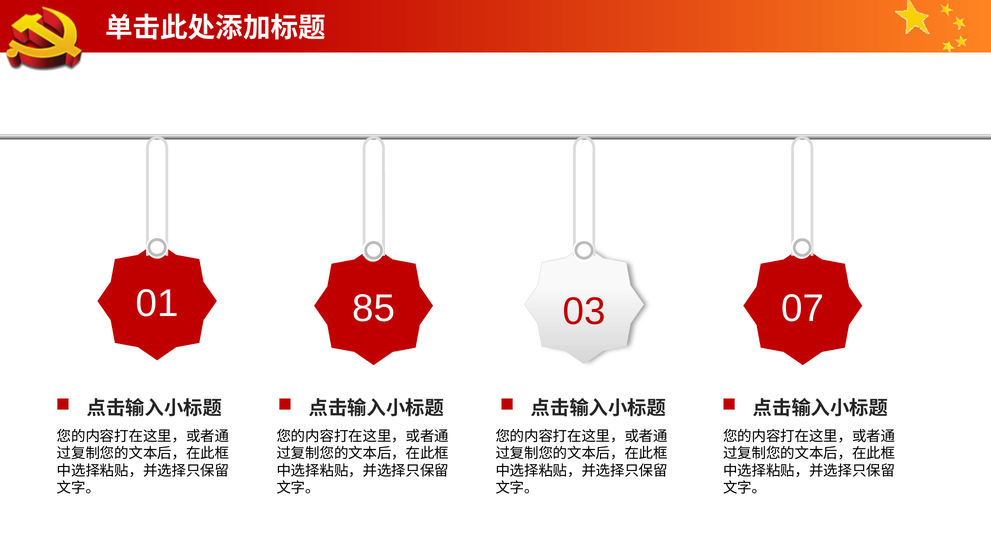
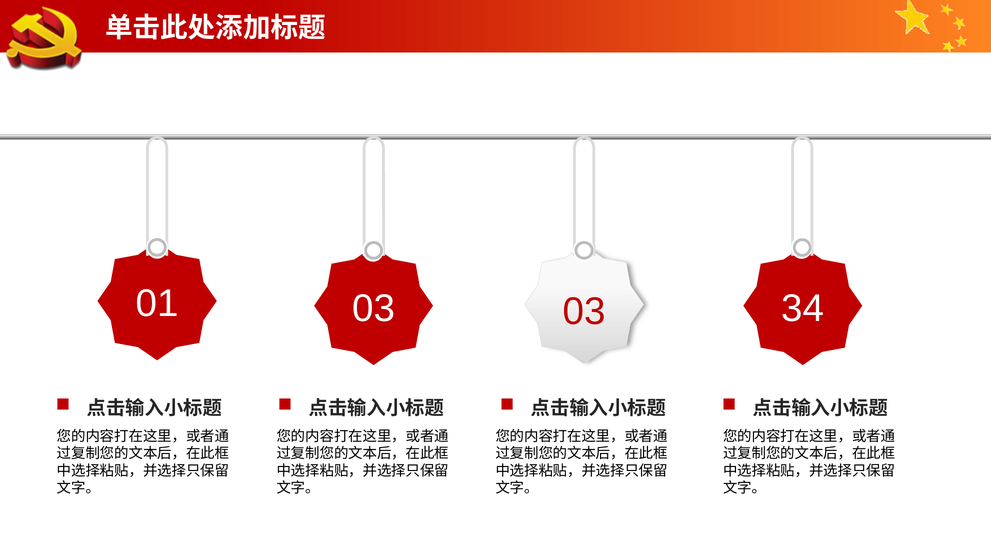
01 85: 85 -> 03
07: 07 -> 34
